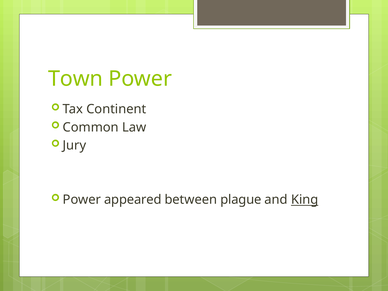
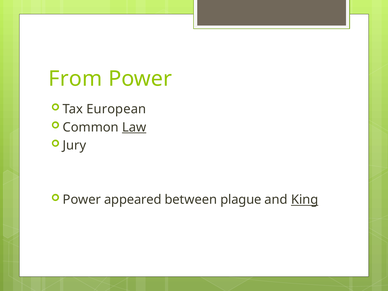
Town: Town -> From
Continent: Continent -> European
Law underline: none -> present
